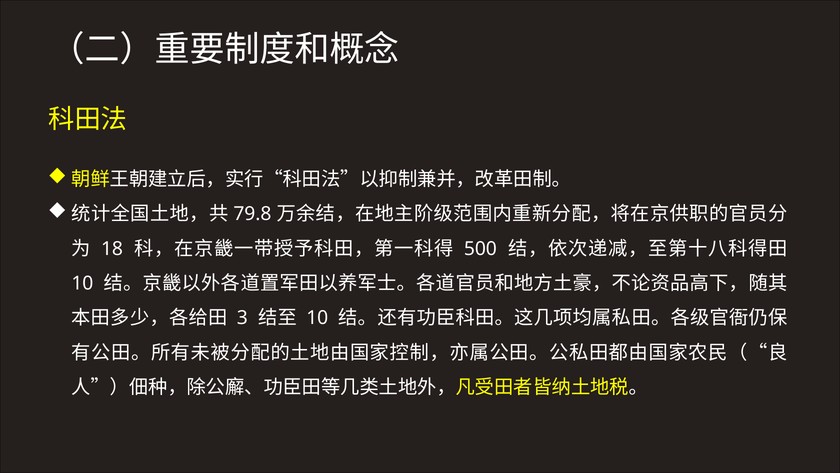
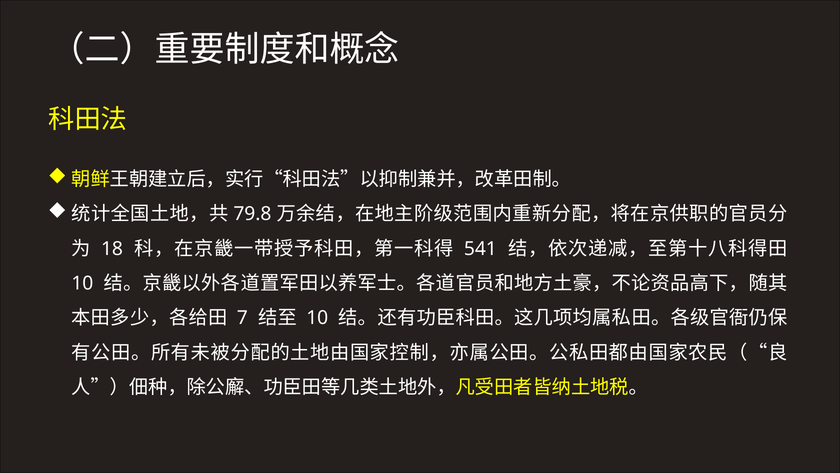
500: 500 -> 541
3: 3 -> 7
